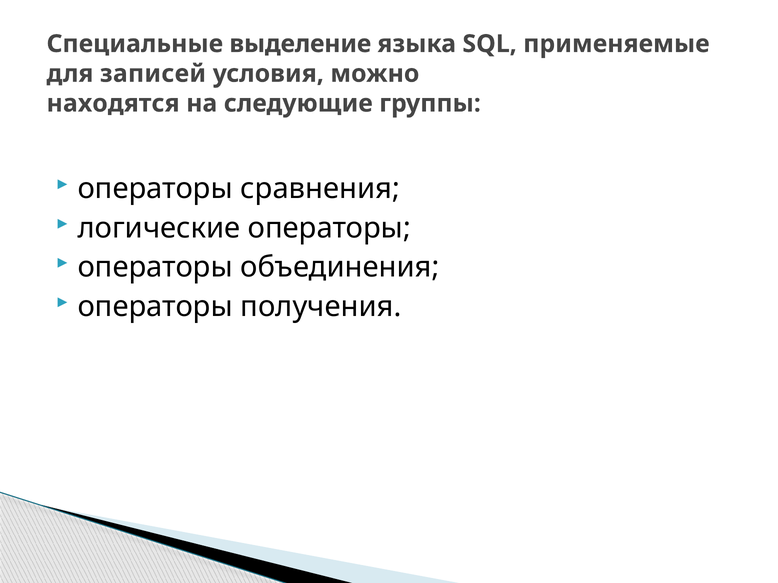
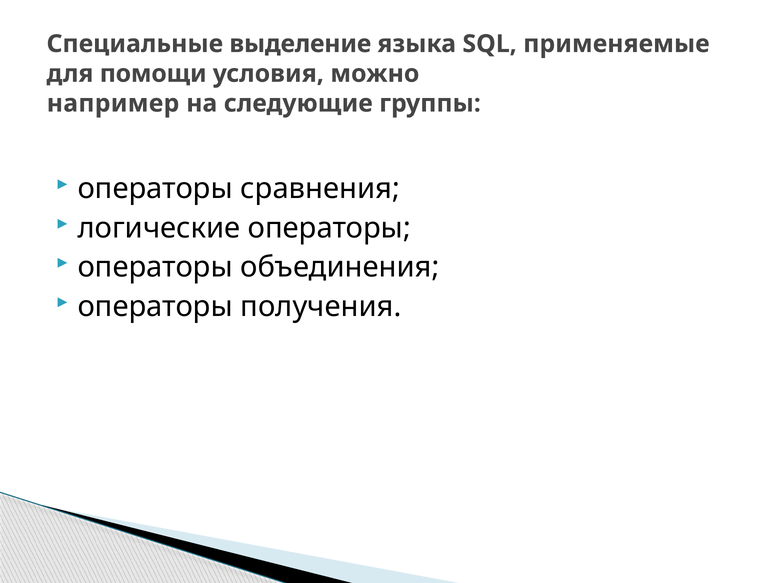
записей: записей -> помощи
находятся: находятся -> например
